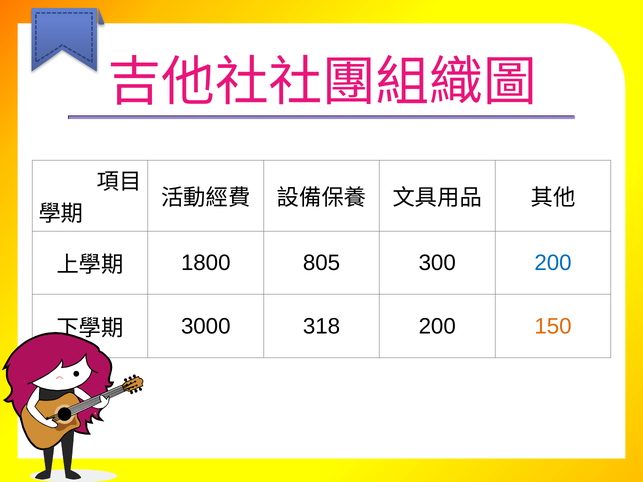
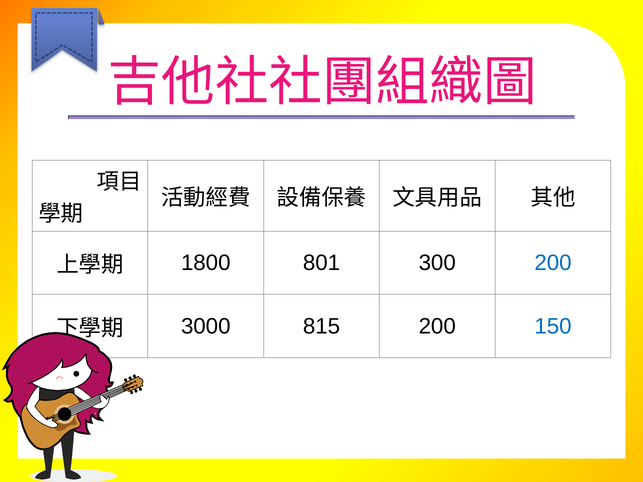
805: 805 -> 801
318: 318 -> 815
150 colour: orange -> blue
